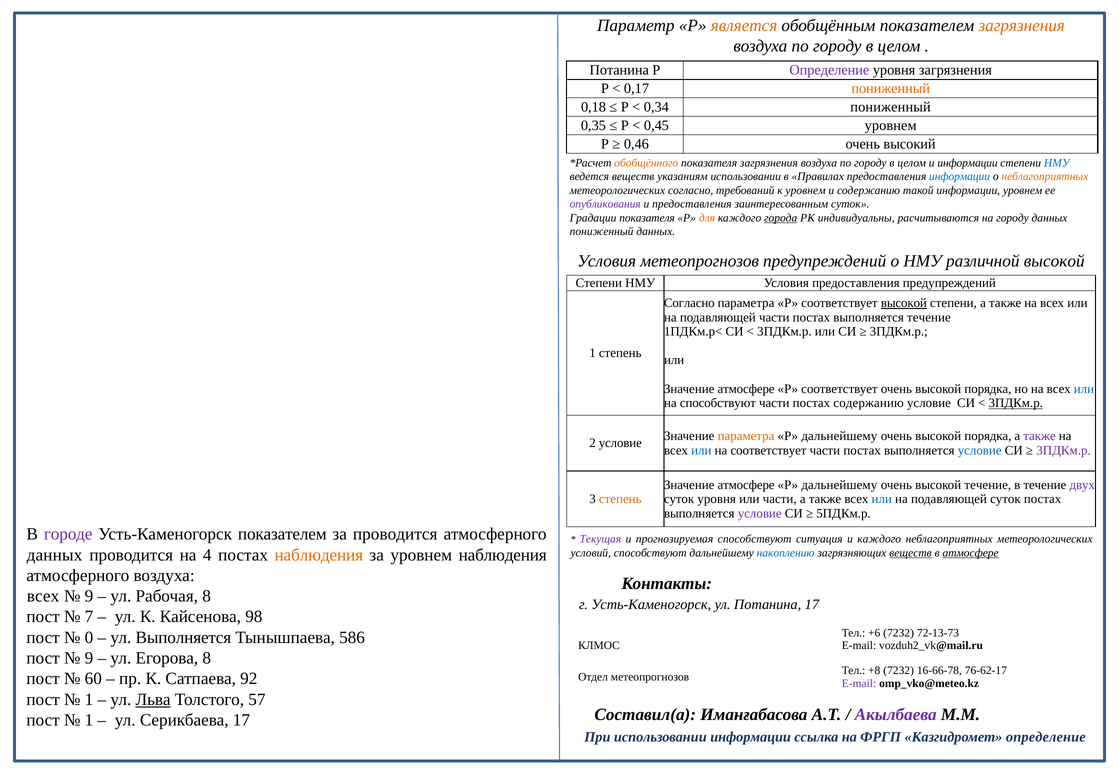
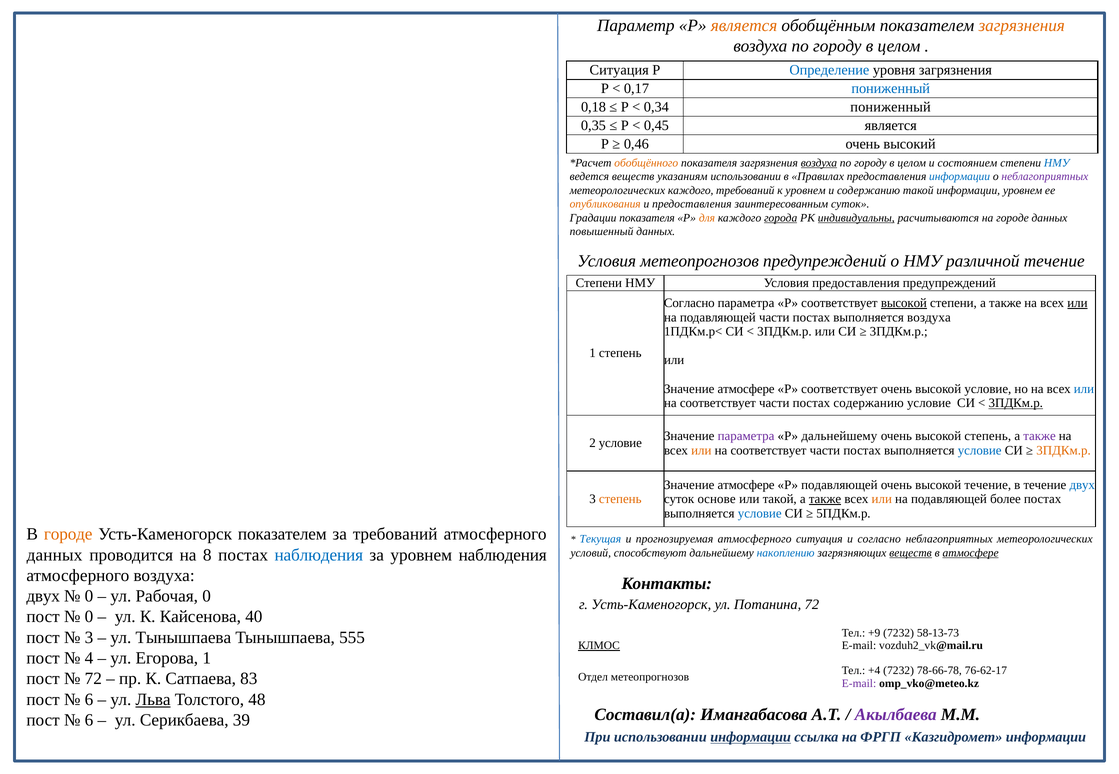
Потанина at (619, 70): Потанина -> Ситуация
Определение at (829, 70) colour: purple -> blue
пониженный at (891, 89) colour: orange -> blue
0,45 уровнем: уровнем -> является
воздуха at (819, 163) underline: none -> present
и информации: информации -> состоянием
неблагоприятных at (1045, 177) colour: orange -> purple
метеорологических согласно: согласно -> каждого
опубликования colour: purple -> orange
индивидуальны underline: none -> present
на городу: городу -> городе
пониженный at (602, 232): пониженный -> повышенный
различной высокой: высокой -> течение
или at (1077, 303) underline: none -> present
выполняется течение: течение -> воздуха
соответствует очень высокой порядка: порядка -> условие
способствуют at (718, 403): способствуют -> соответствует
параметра at (746, 436) colour: orange -> purple
порядка at (988, 436): порядка -> степень
или at (701, 451) colour: blue -> orange
3ПДКм.р at (1064, 451) colour: purple -> orange
дальнейшему at (839, 485): дальнейшему -> подавляющей
двух at (1082, 485) colour: purple -> blue
суток уровня: уровня -> основе
или части: части -> такой
также at (825, 500) underline: none -> present
или at (882, 500) colour: blue -> orange
подавляющей суток: суток -> более
условие at (760, 514) colour: purple -> blue
городе at (68, 535) colour: purple -> orange
за проводится: проводится -> требований
Текущая colour: purple -> blue
прогнозируемая способствуют: способствуют -> атмосферного
и каждого: каждого -> согласно
4: 4 -> 8
наблюдения at (319, 555) colour: orange -> blue
всех at (43, 597): всех -> двух
9 at (89, 597): 9 -> 0
Рабочая 8: 8 -> 0
Потанина 17: 17 -> 72
7 at (89, 617): 7 -> 0
98: 98 -> 40
+6: +6 -> +9
72-13-73: 72-13-73 -> 58-13-73
0 at (89, 638): 0 -> 3
ул Выполняется: Выполняется -> Тынышпаева
586: 586 -> 555
КЛМОС underline: none -> present
9 at (89, 659): 9 -> 4
Егорова 8: 8 -> 1
+8: +8 -> +4
16-66-78: 16-66-78 -> 78-66-78
60 at (93, 679): 60 -> 72
92: 92 -> 83
1 at (89, 700): 1 -> 6
57: 57 -> 48
1 at (89, 721): 1 -> 6
Серикбаева 17: 17 -> 39
информации at (751, 738) underline: none -> present
Казгидромет определение: определение -> информации
